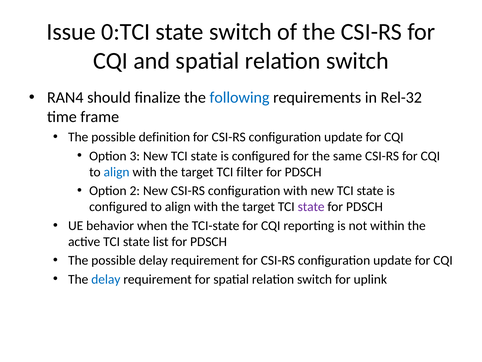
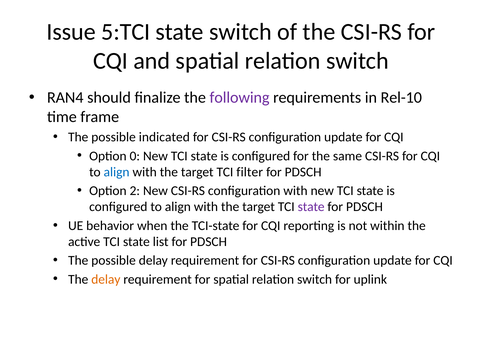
0:TCI: 0:TCI -> 5:TCI
following colour: blue -> purple
Rel-32: Rel-32 -> Rel-10
definition: definition -> indicated
3: 3 -> 0
delay at (106, 279) colour: blue -> orange
